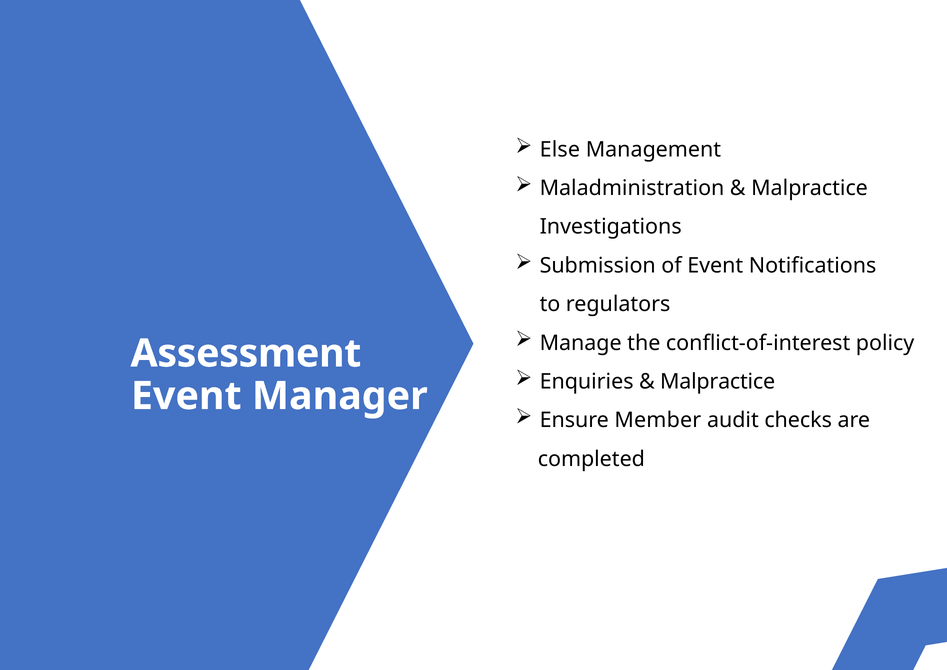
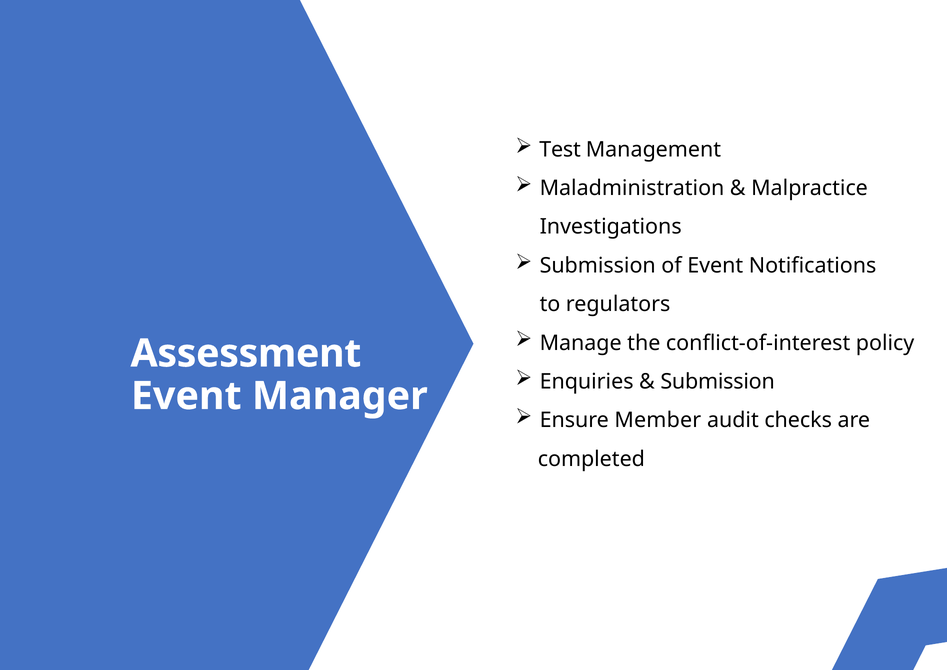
Else: Else -> Test
Malpractice at (718, 381): Malpractice -> Submission
